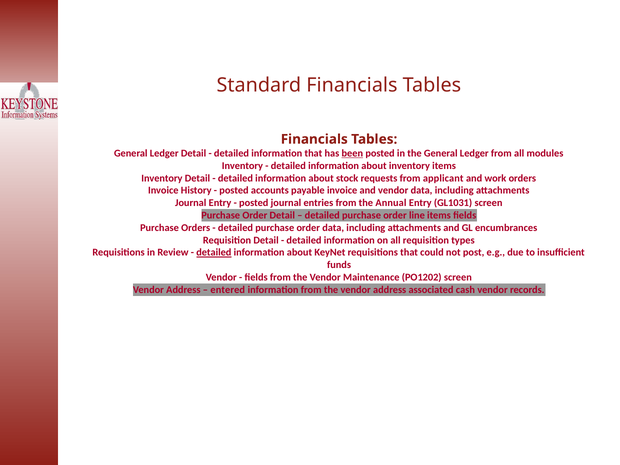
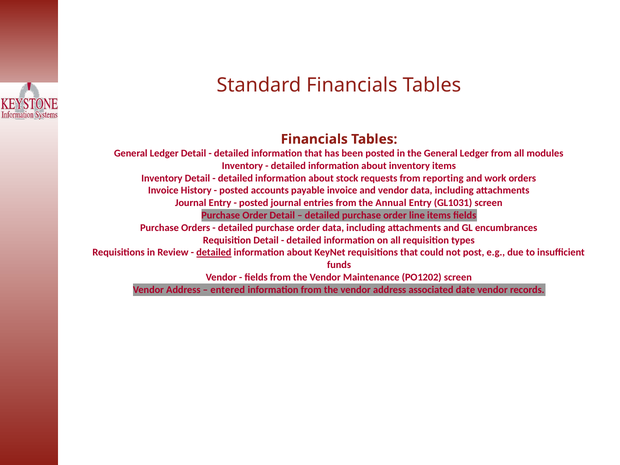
been underline: present -> none
applicant: applicant -> reporting
cash: cash -> date
